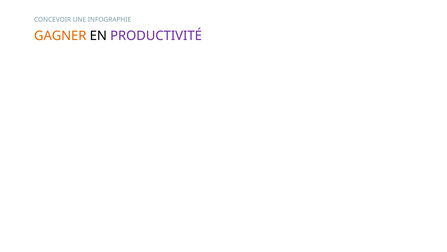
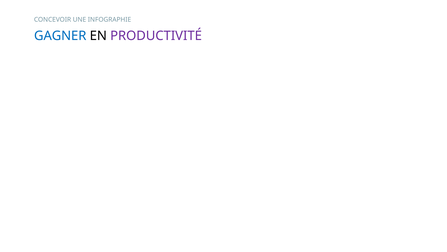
GAGNER colour: orange -> blue
